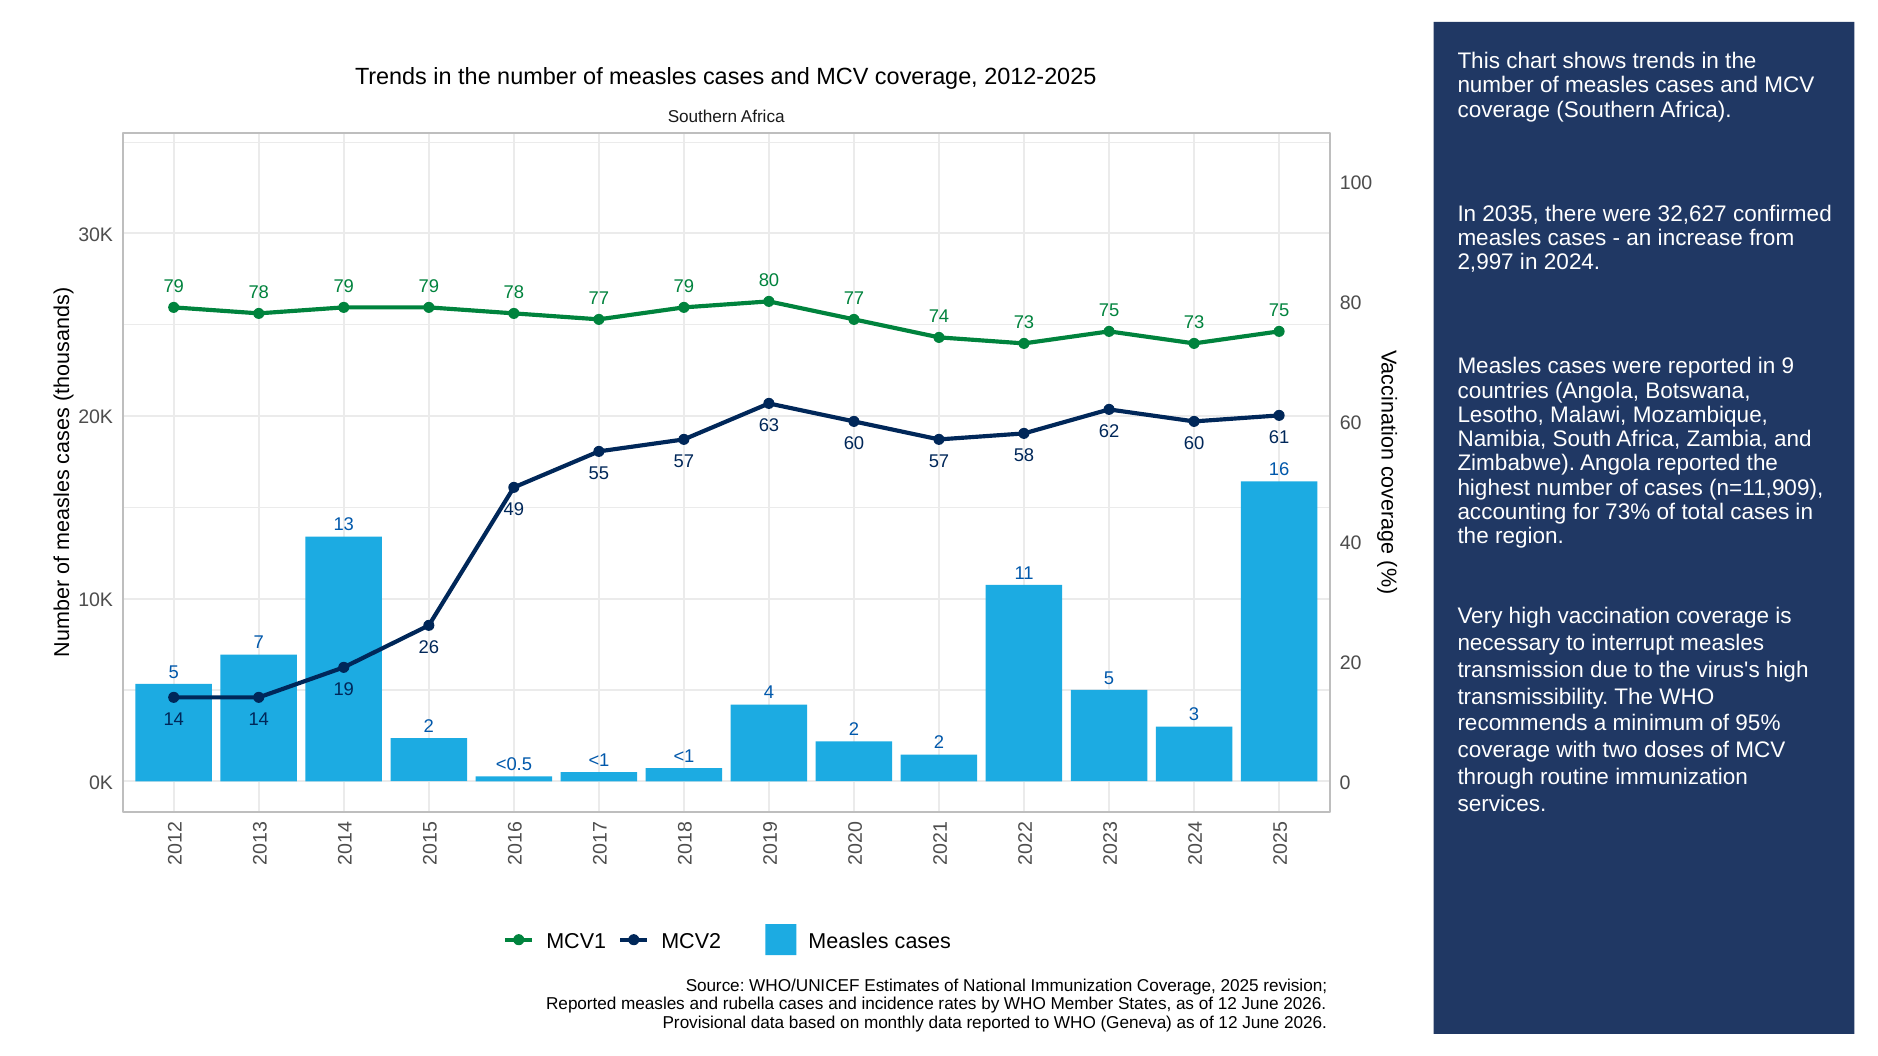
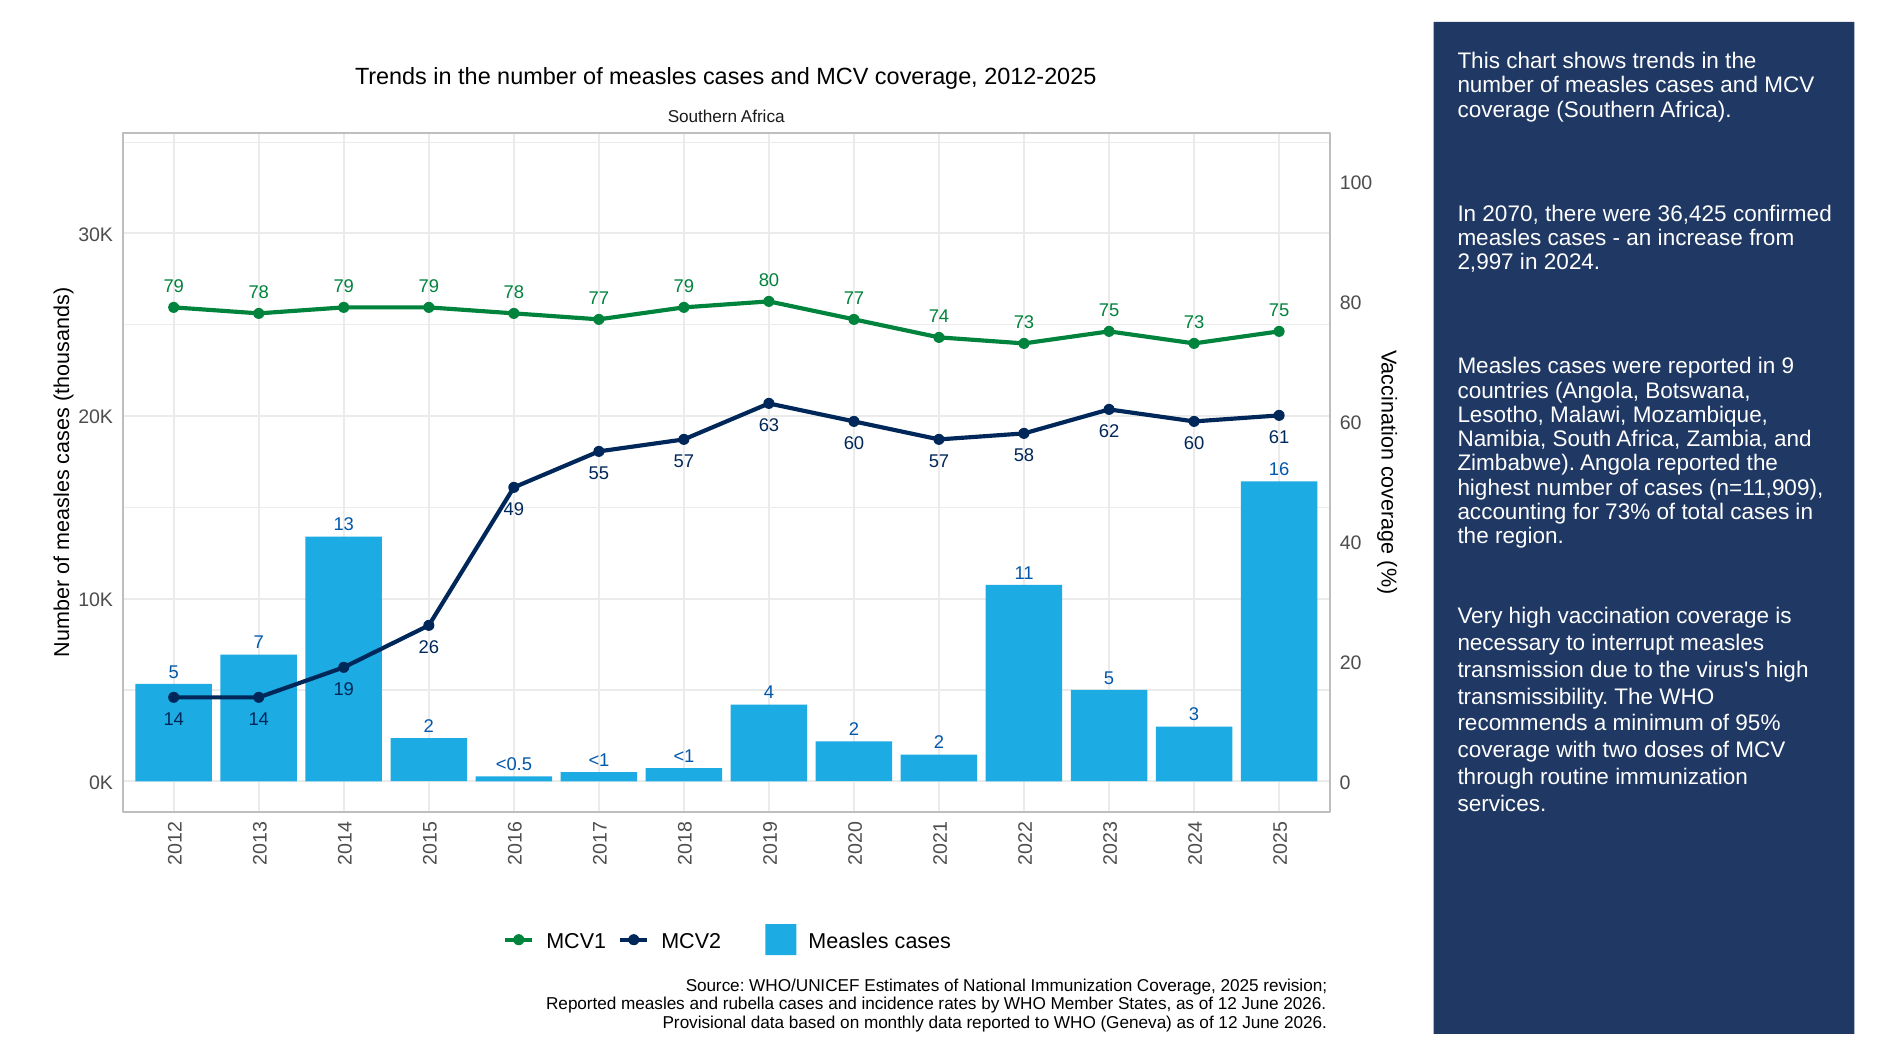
2035: 2035 -> 2070
32,627: 32,627 -> 36,425
